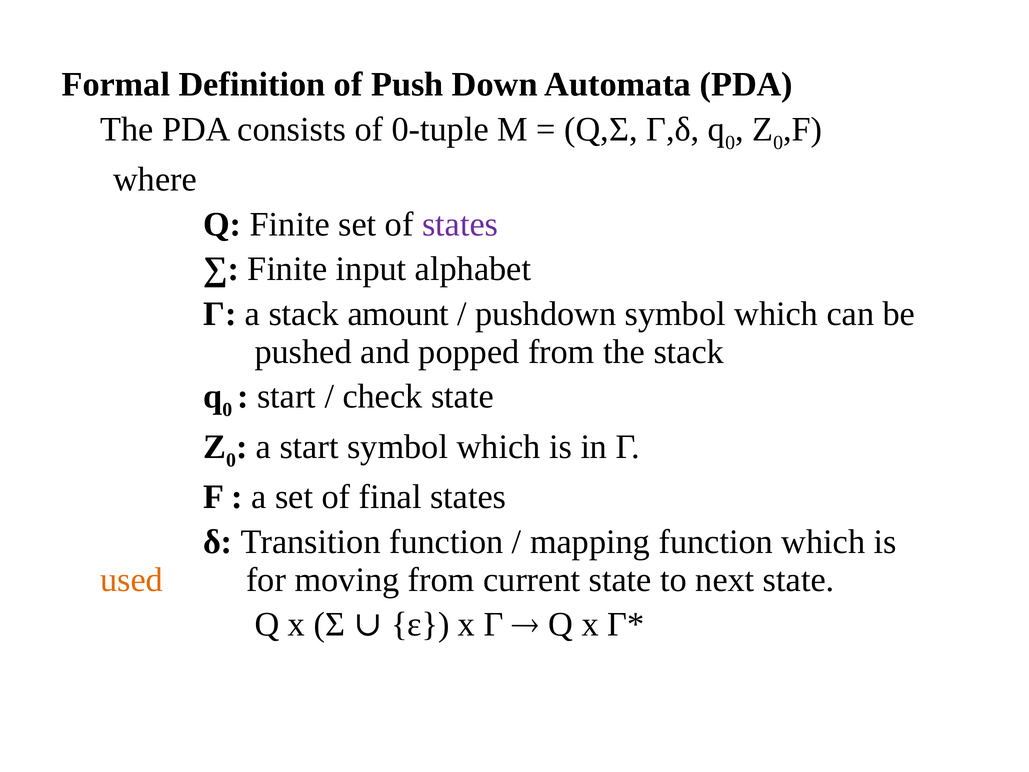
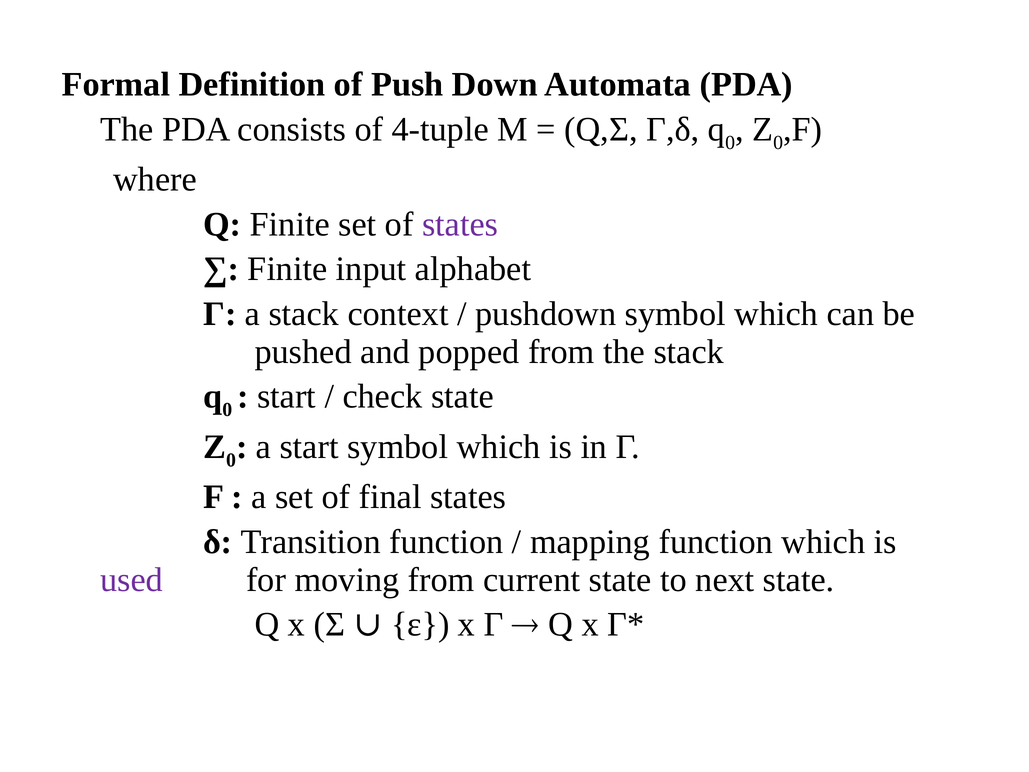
0-tuple: 0-tuple -> 4-tuple
amount: amount -> context
used colour: orange -> purple
